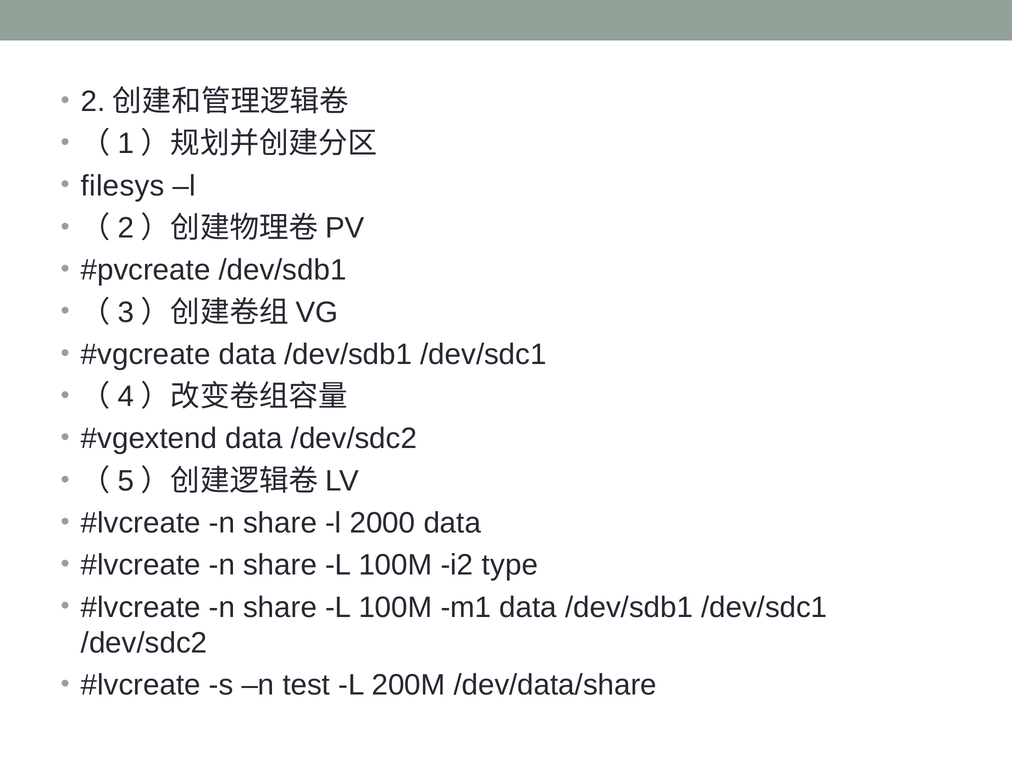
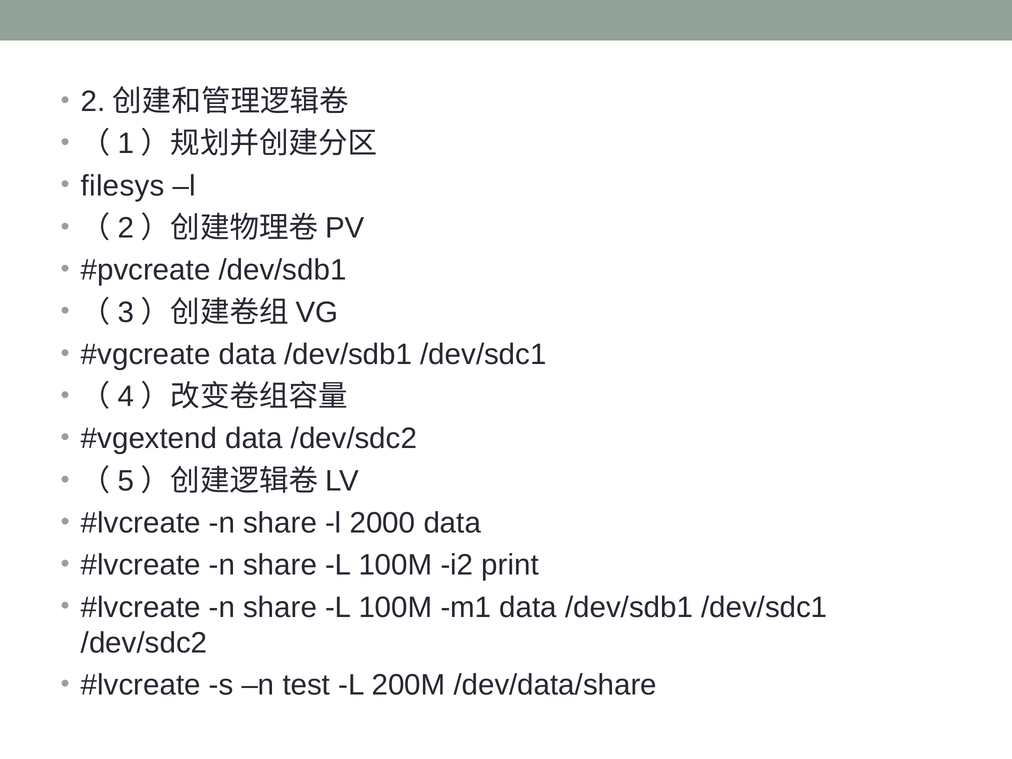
type: type -> print
